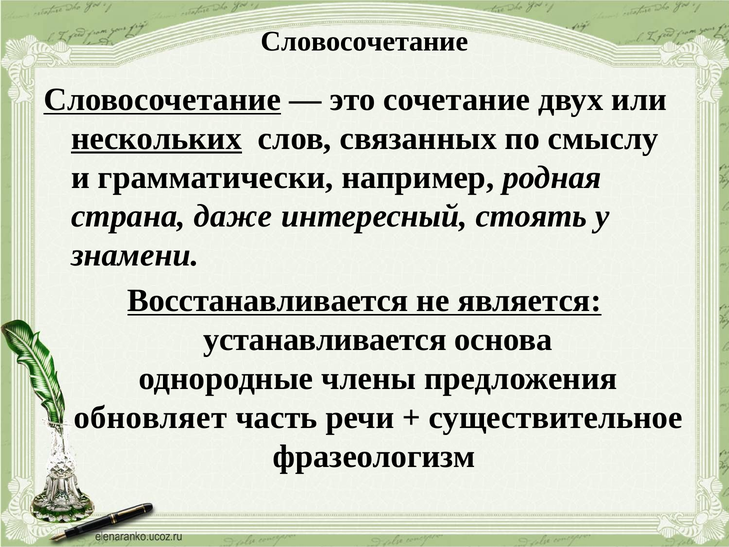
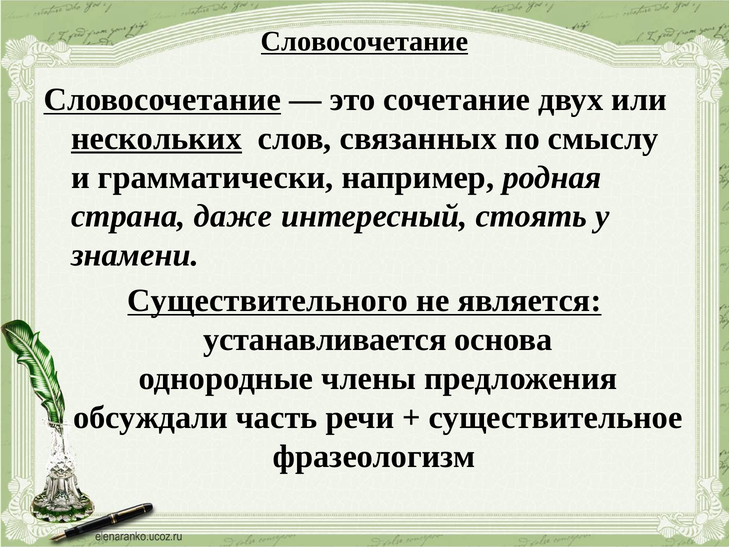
Словосочетание at (365, 41) underline: none -> present
Восстанавливается: Восстанавливается -> Существительного
обновляет: обновляет -> обсуждали
